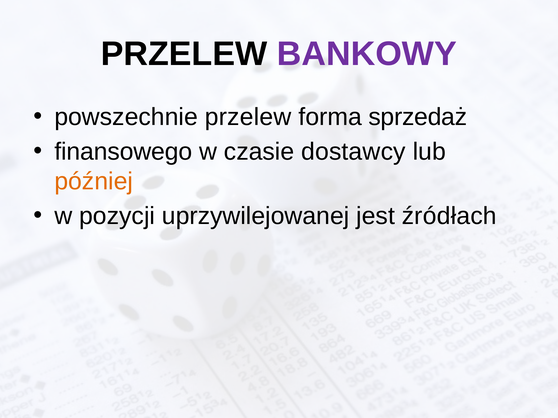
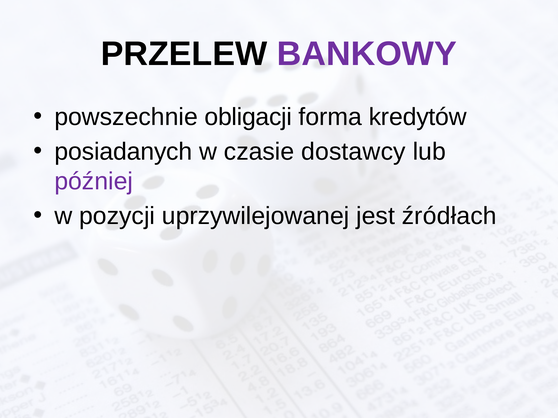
powszechnie przelew: przelew -> obligacji
sprzedaż: sprzedaż -> kredytów
finansowego: finansowego -> posiadanych
później colour: orange -> purple
